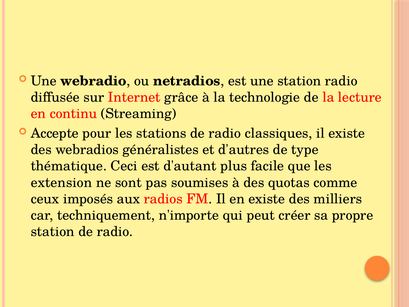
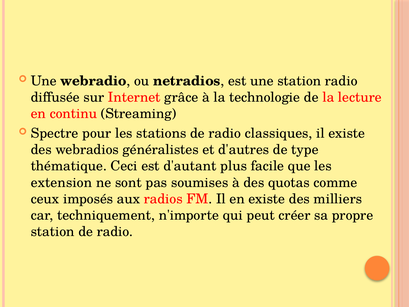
Accepte: Accepte -> Spectre
